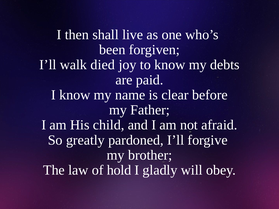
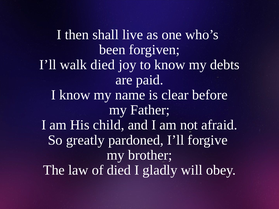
of hold: hold -> died
